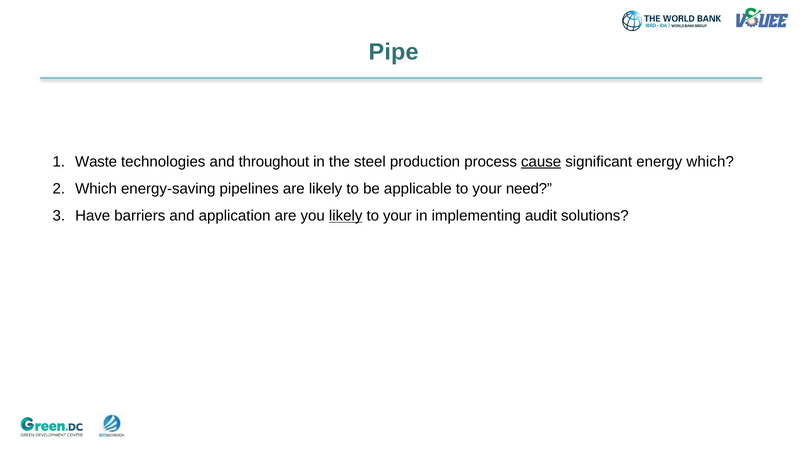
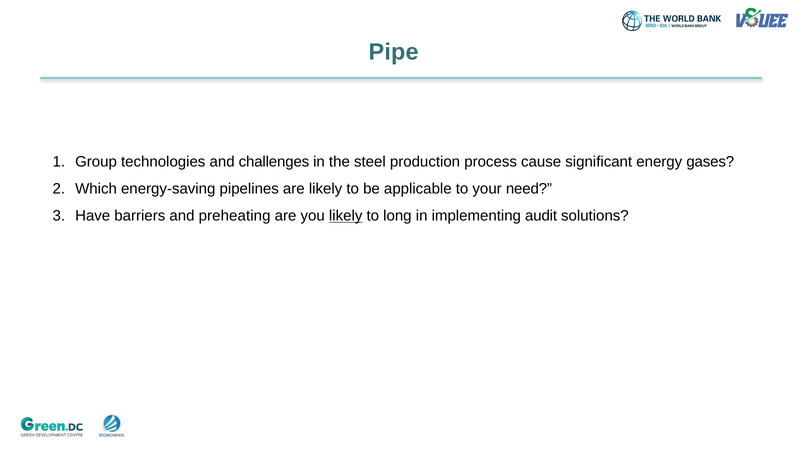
Waste: Waste -> Group
throughout: throughout -> challenges
cause underline: present -> none
energy which: which -> gases
application: application -> preheating
your at (397, 216): your -> long
